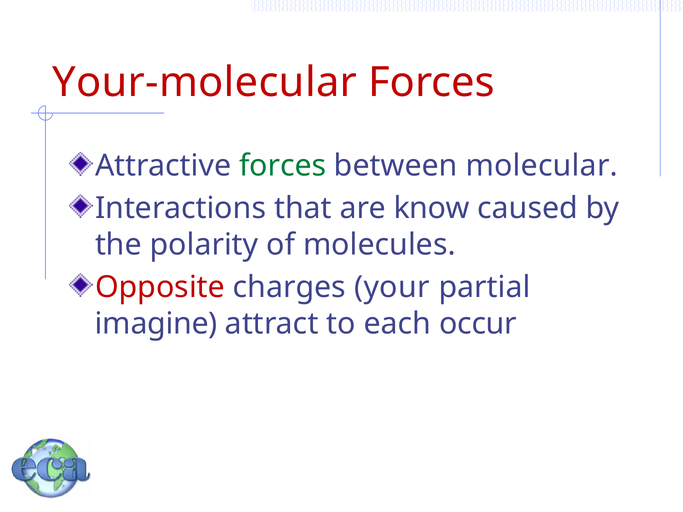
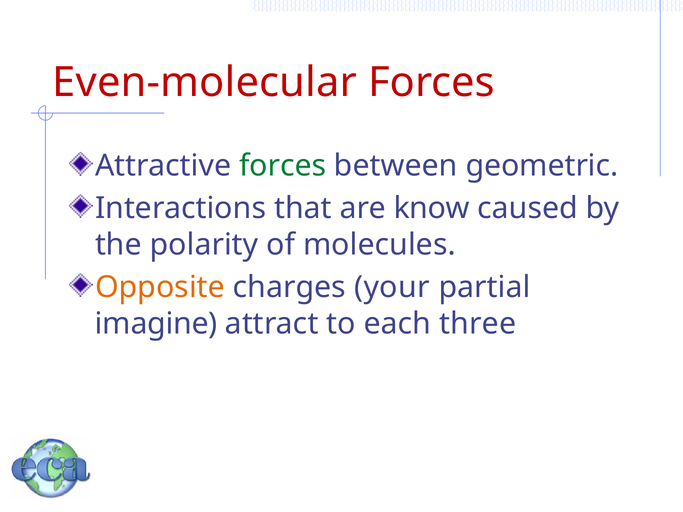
Your-molecular: Your-molecular -> Even-molecular
molecular: molecular -> geometric
Opposite colour: red -> orange
occur: occur -> three
